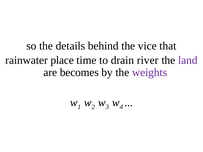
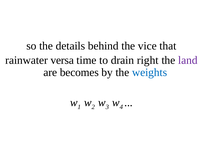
place: place -> versa
river: river -> right
weights colour: purple -> blue
